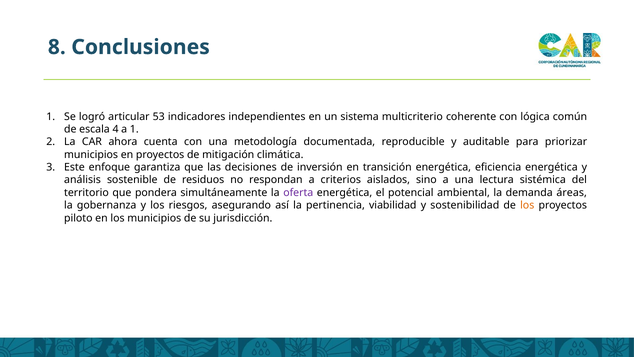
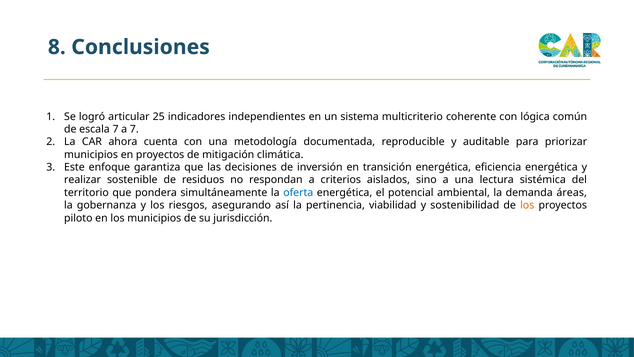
53: 53 -> 25
escala 4: 4 -> 7
a 1: 1 -> 7
análisis: análisis -> realizar
oferta colour: purple -> blue
